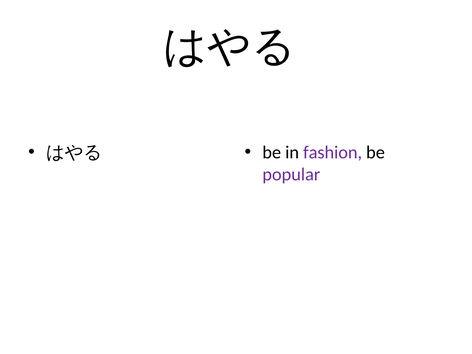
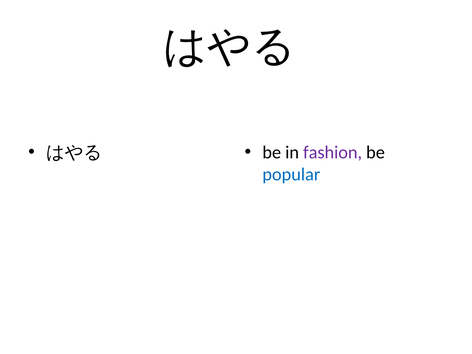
popular colour: purple -> blue
